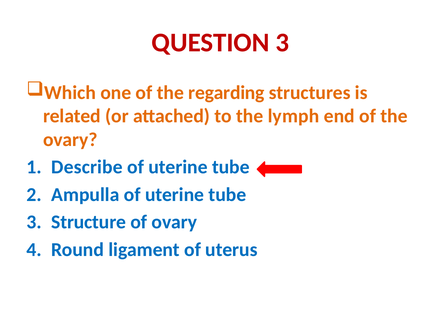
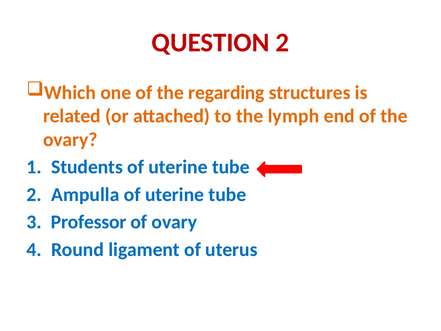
QUESTION 3: 3 -> 2
Describe: Describe -> Students
Structure: Structure -> Professor
